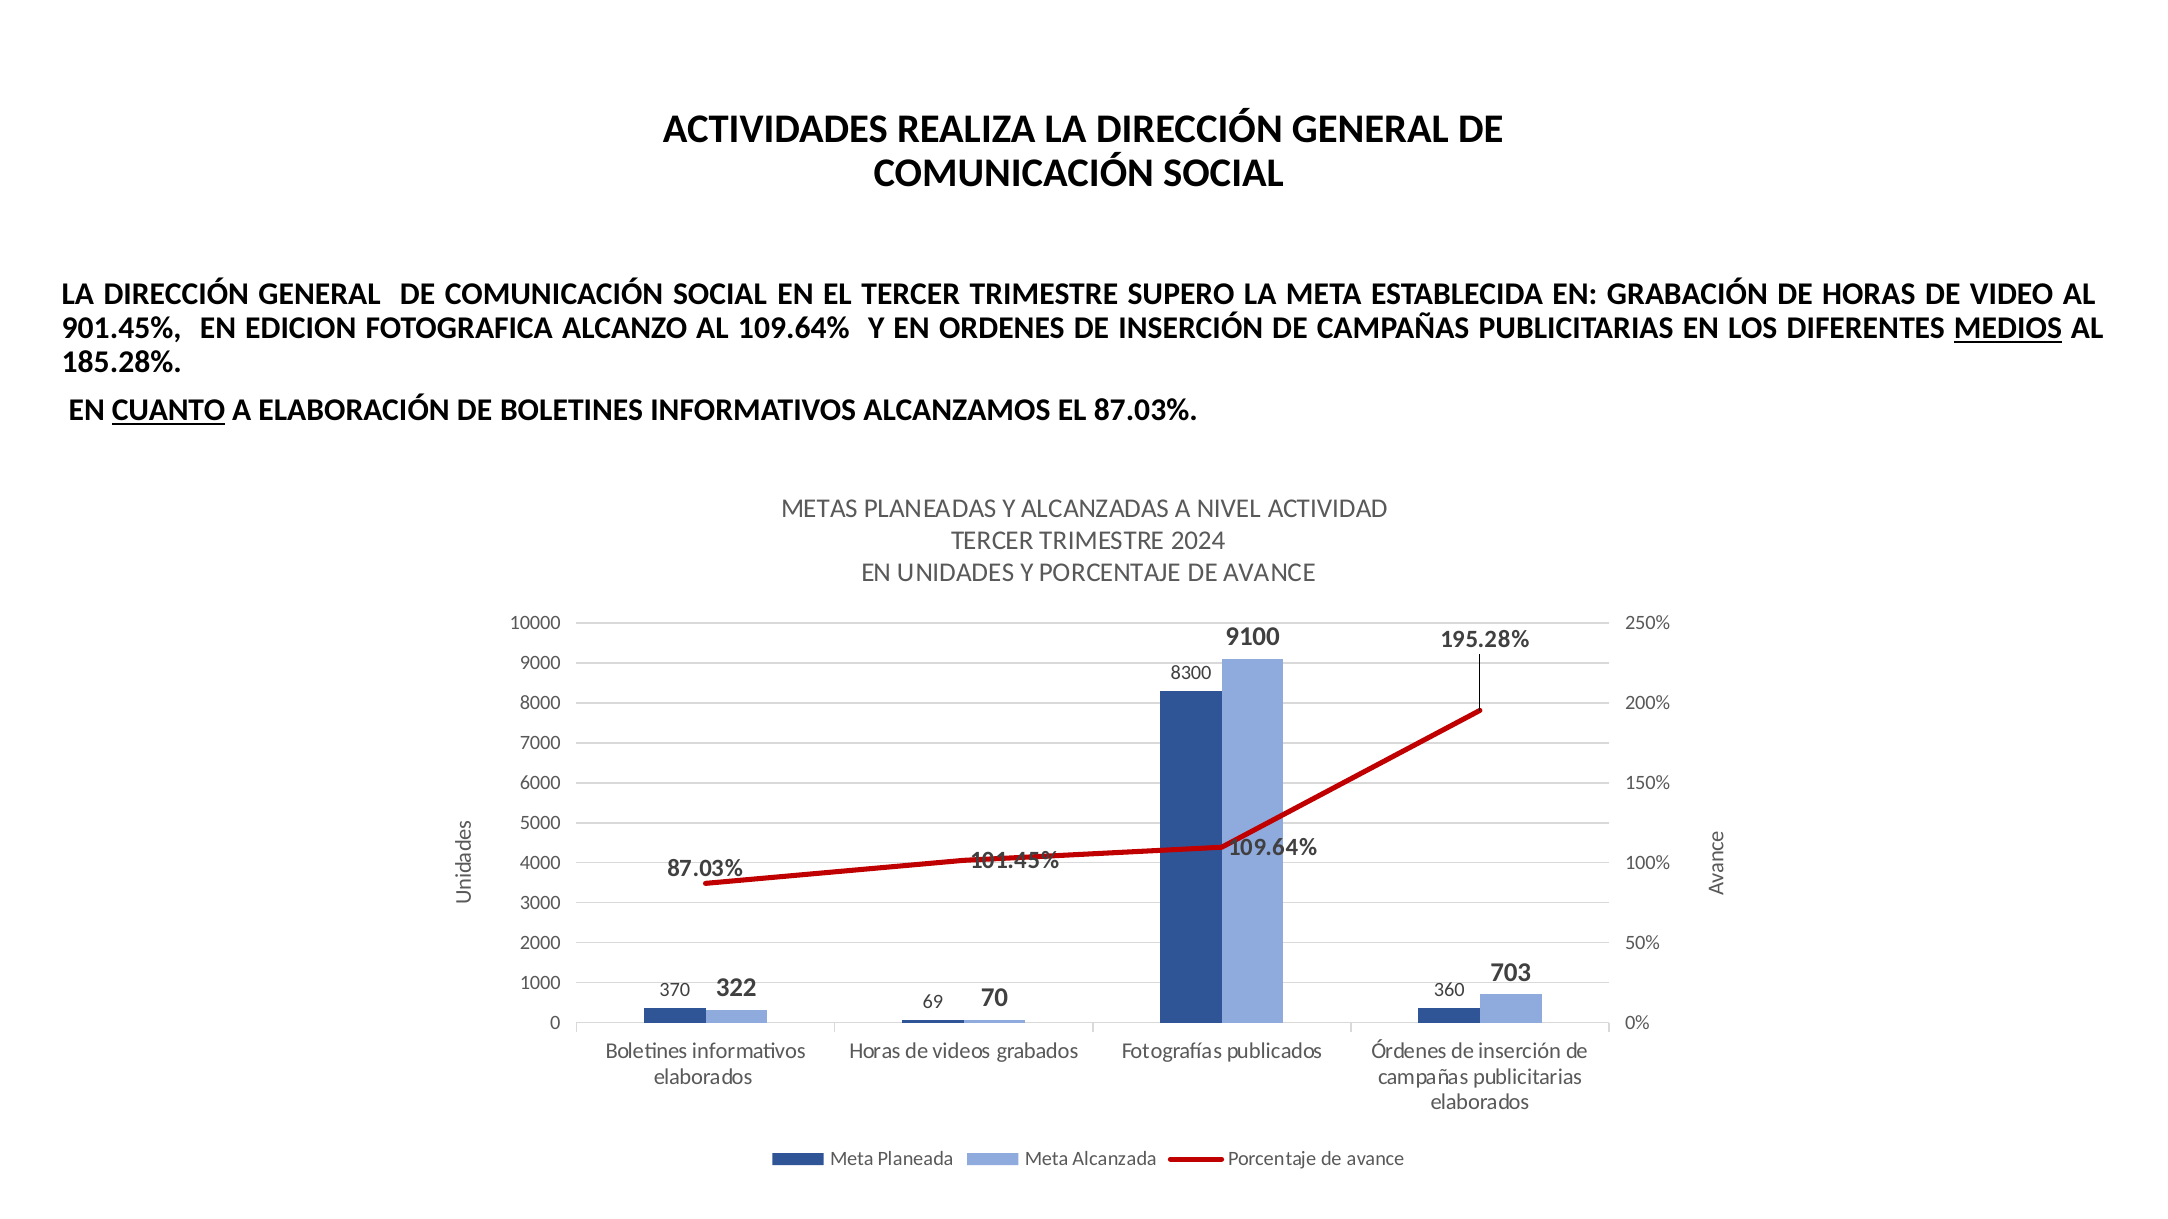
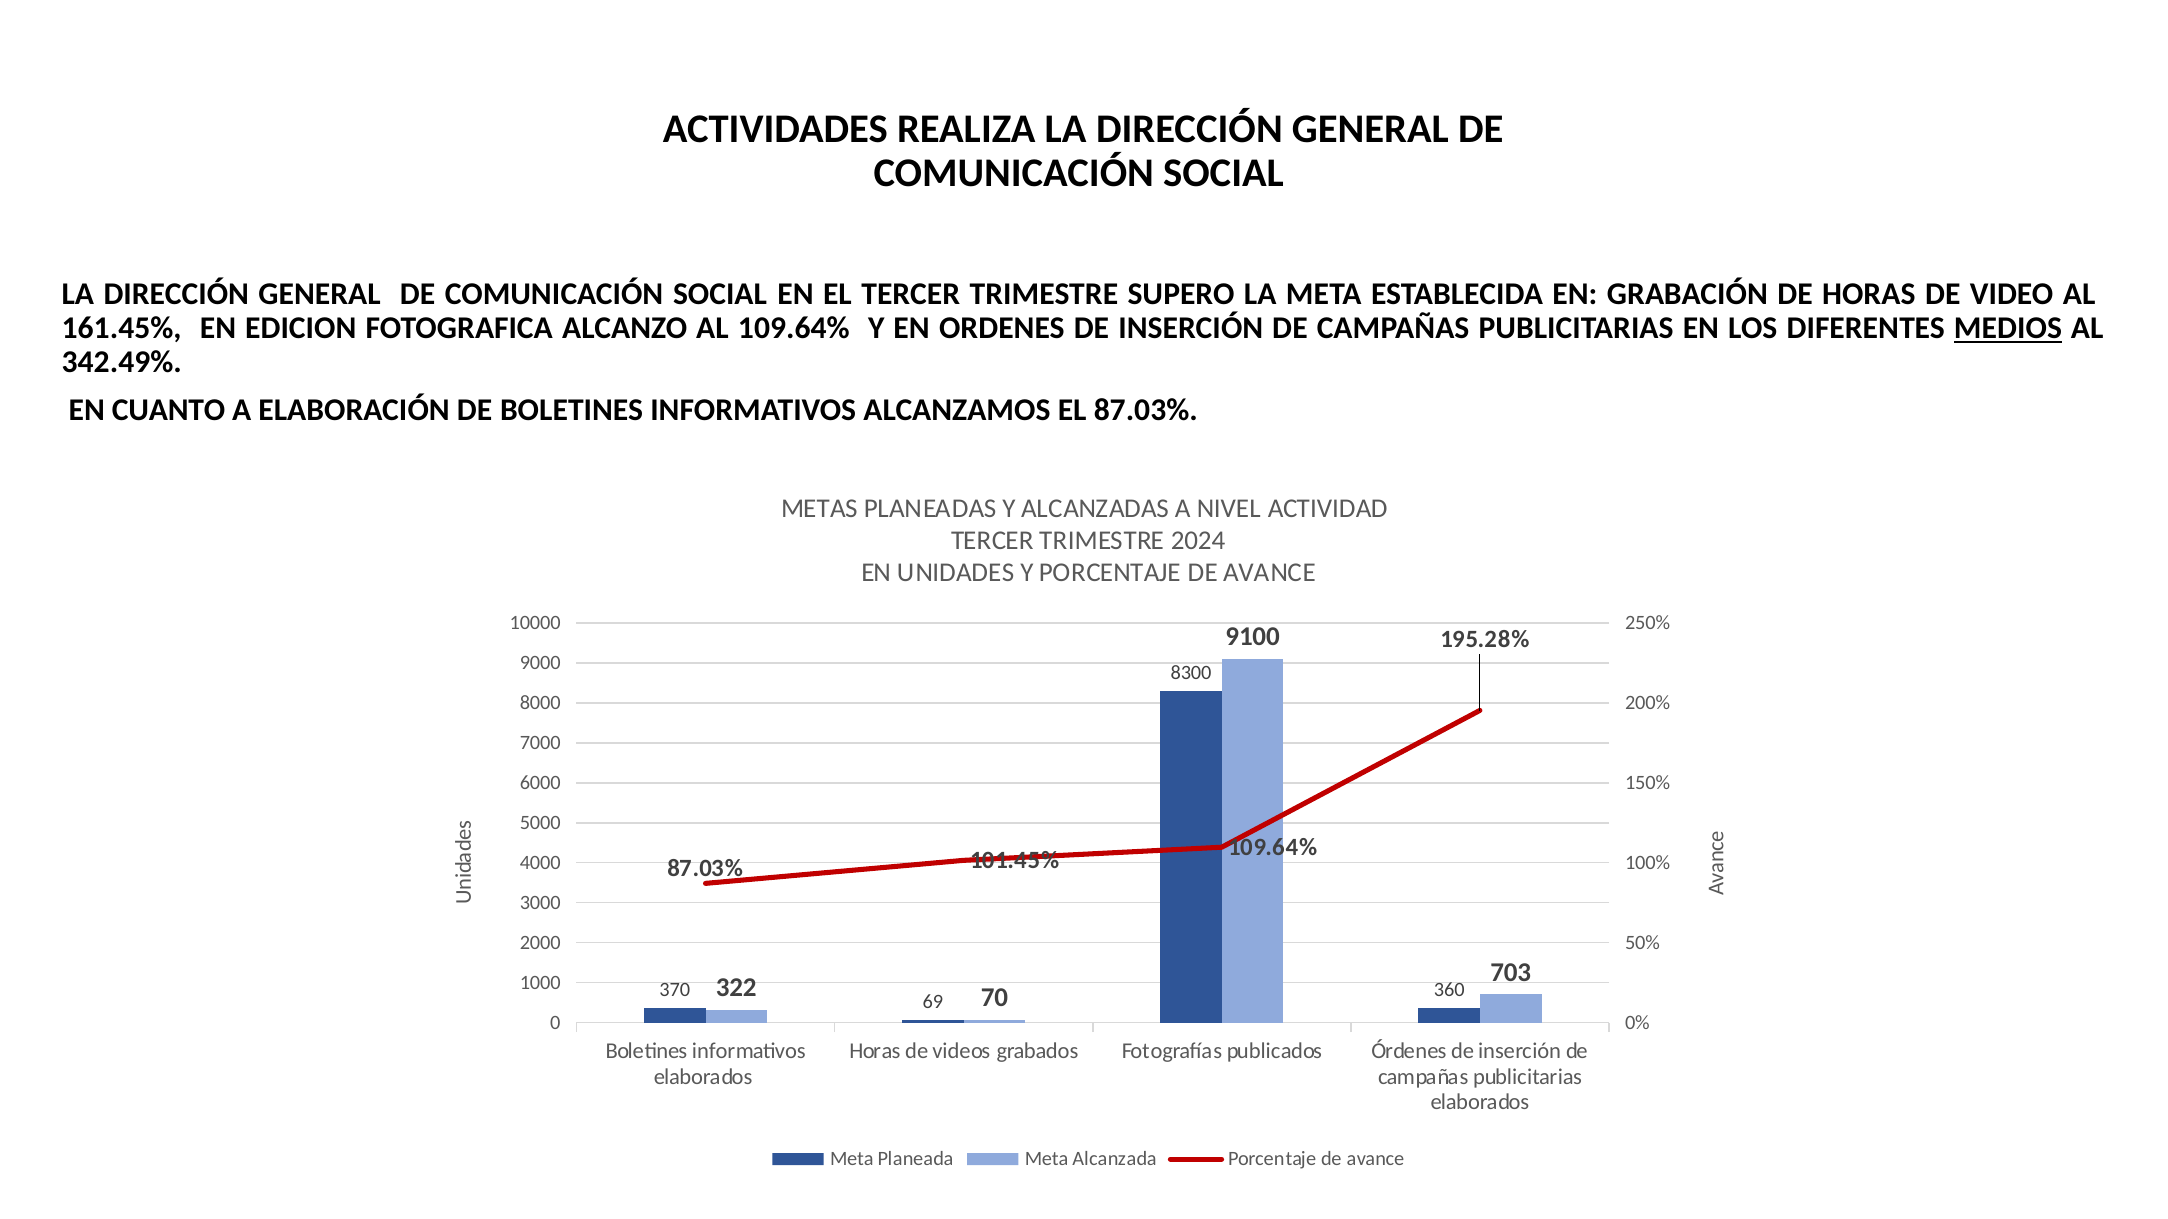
901.45%: 901.45% -> 161.45%
185.28%: 185.28% -> 342.49%
CUANTO underline: present -> none
